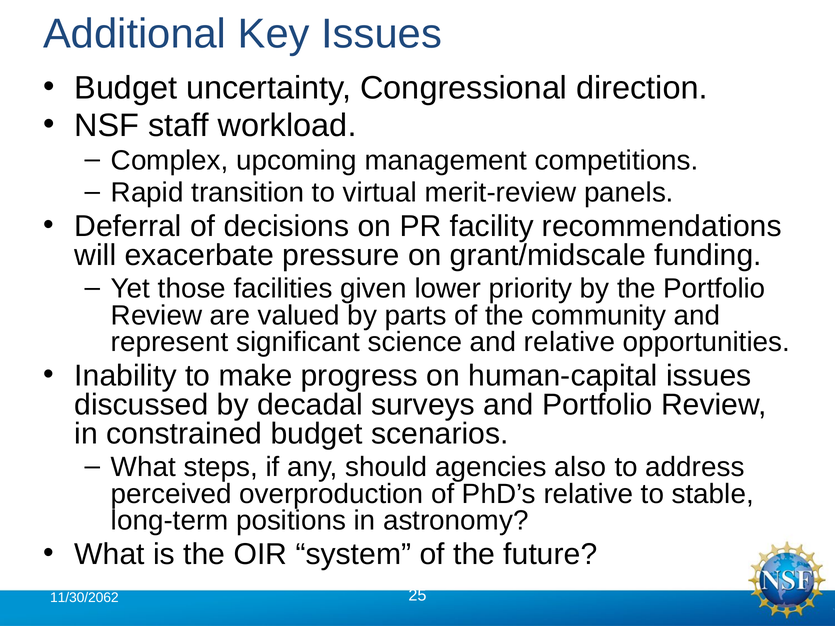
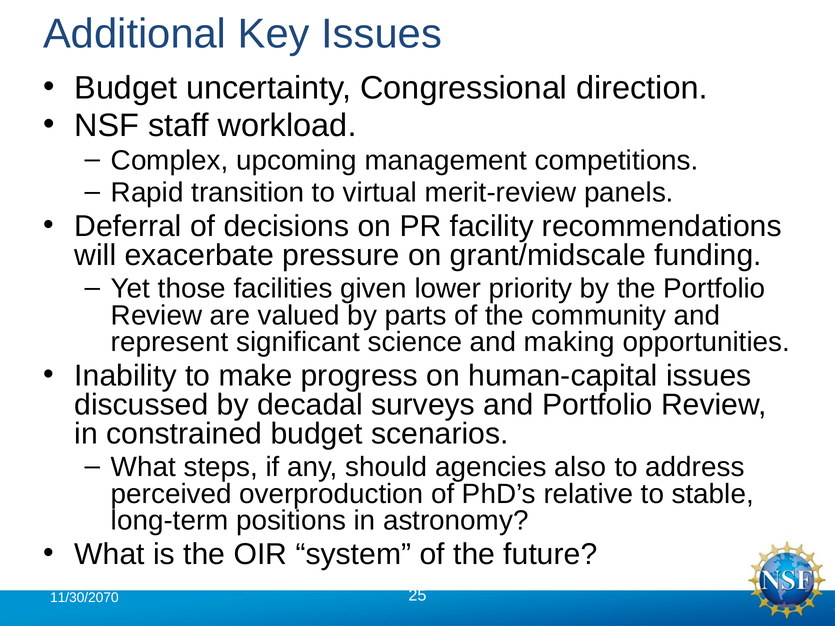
and relative: relative -> making
11/30/2062: 11/30/2062 -> 11/30/2070
